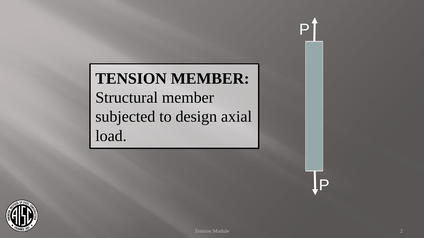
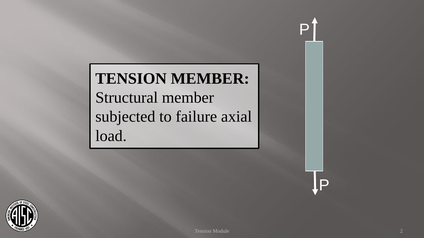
design: design -> failure
